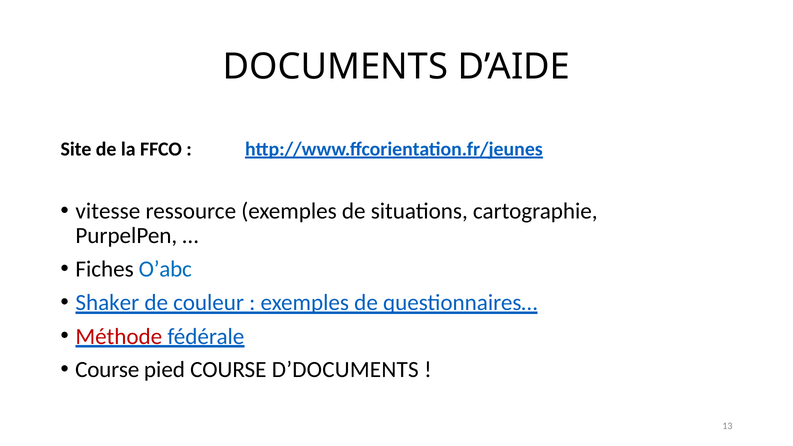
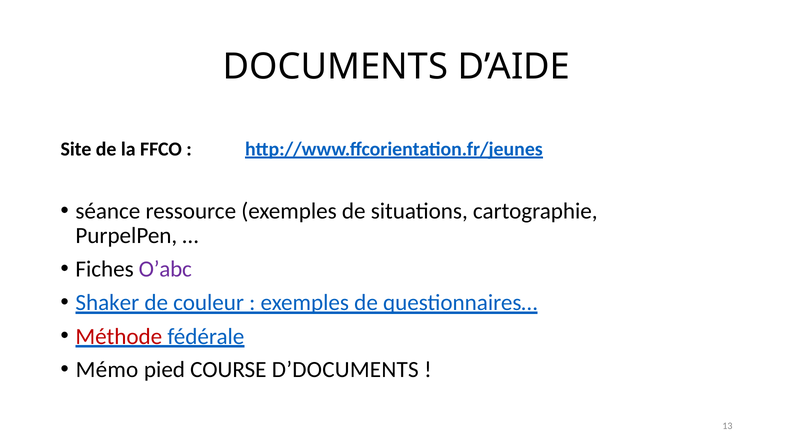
vitesse: vitesse -> séance
O’abc colour: blue -> purple
Course at (107, 370): Course -> Mémo
